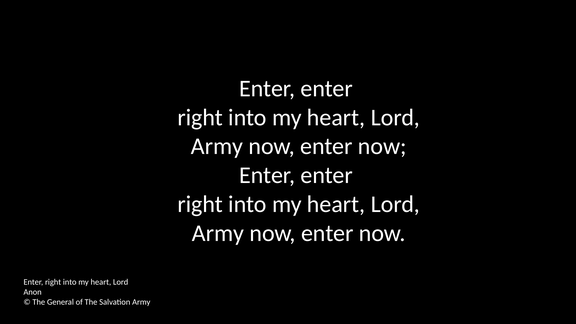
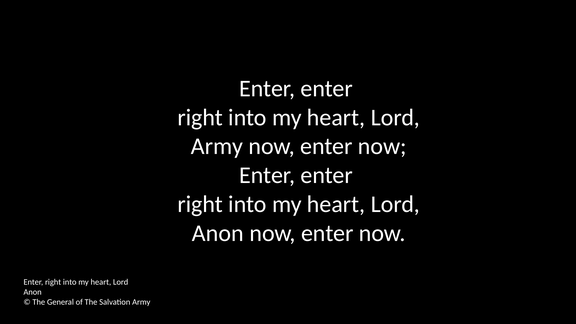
Army at (218, 233): Army -> Anon
